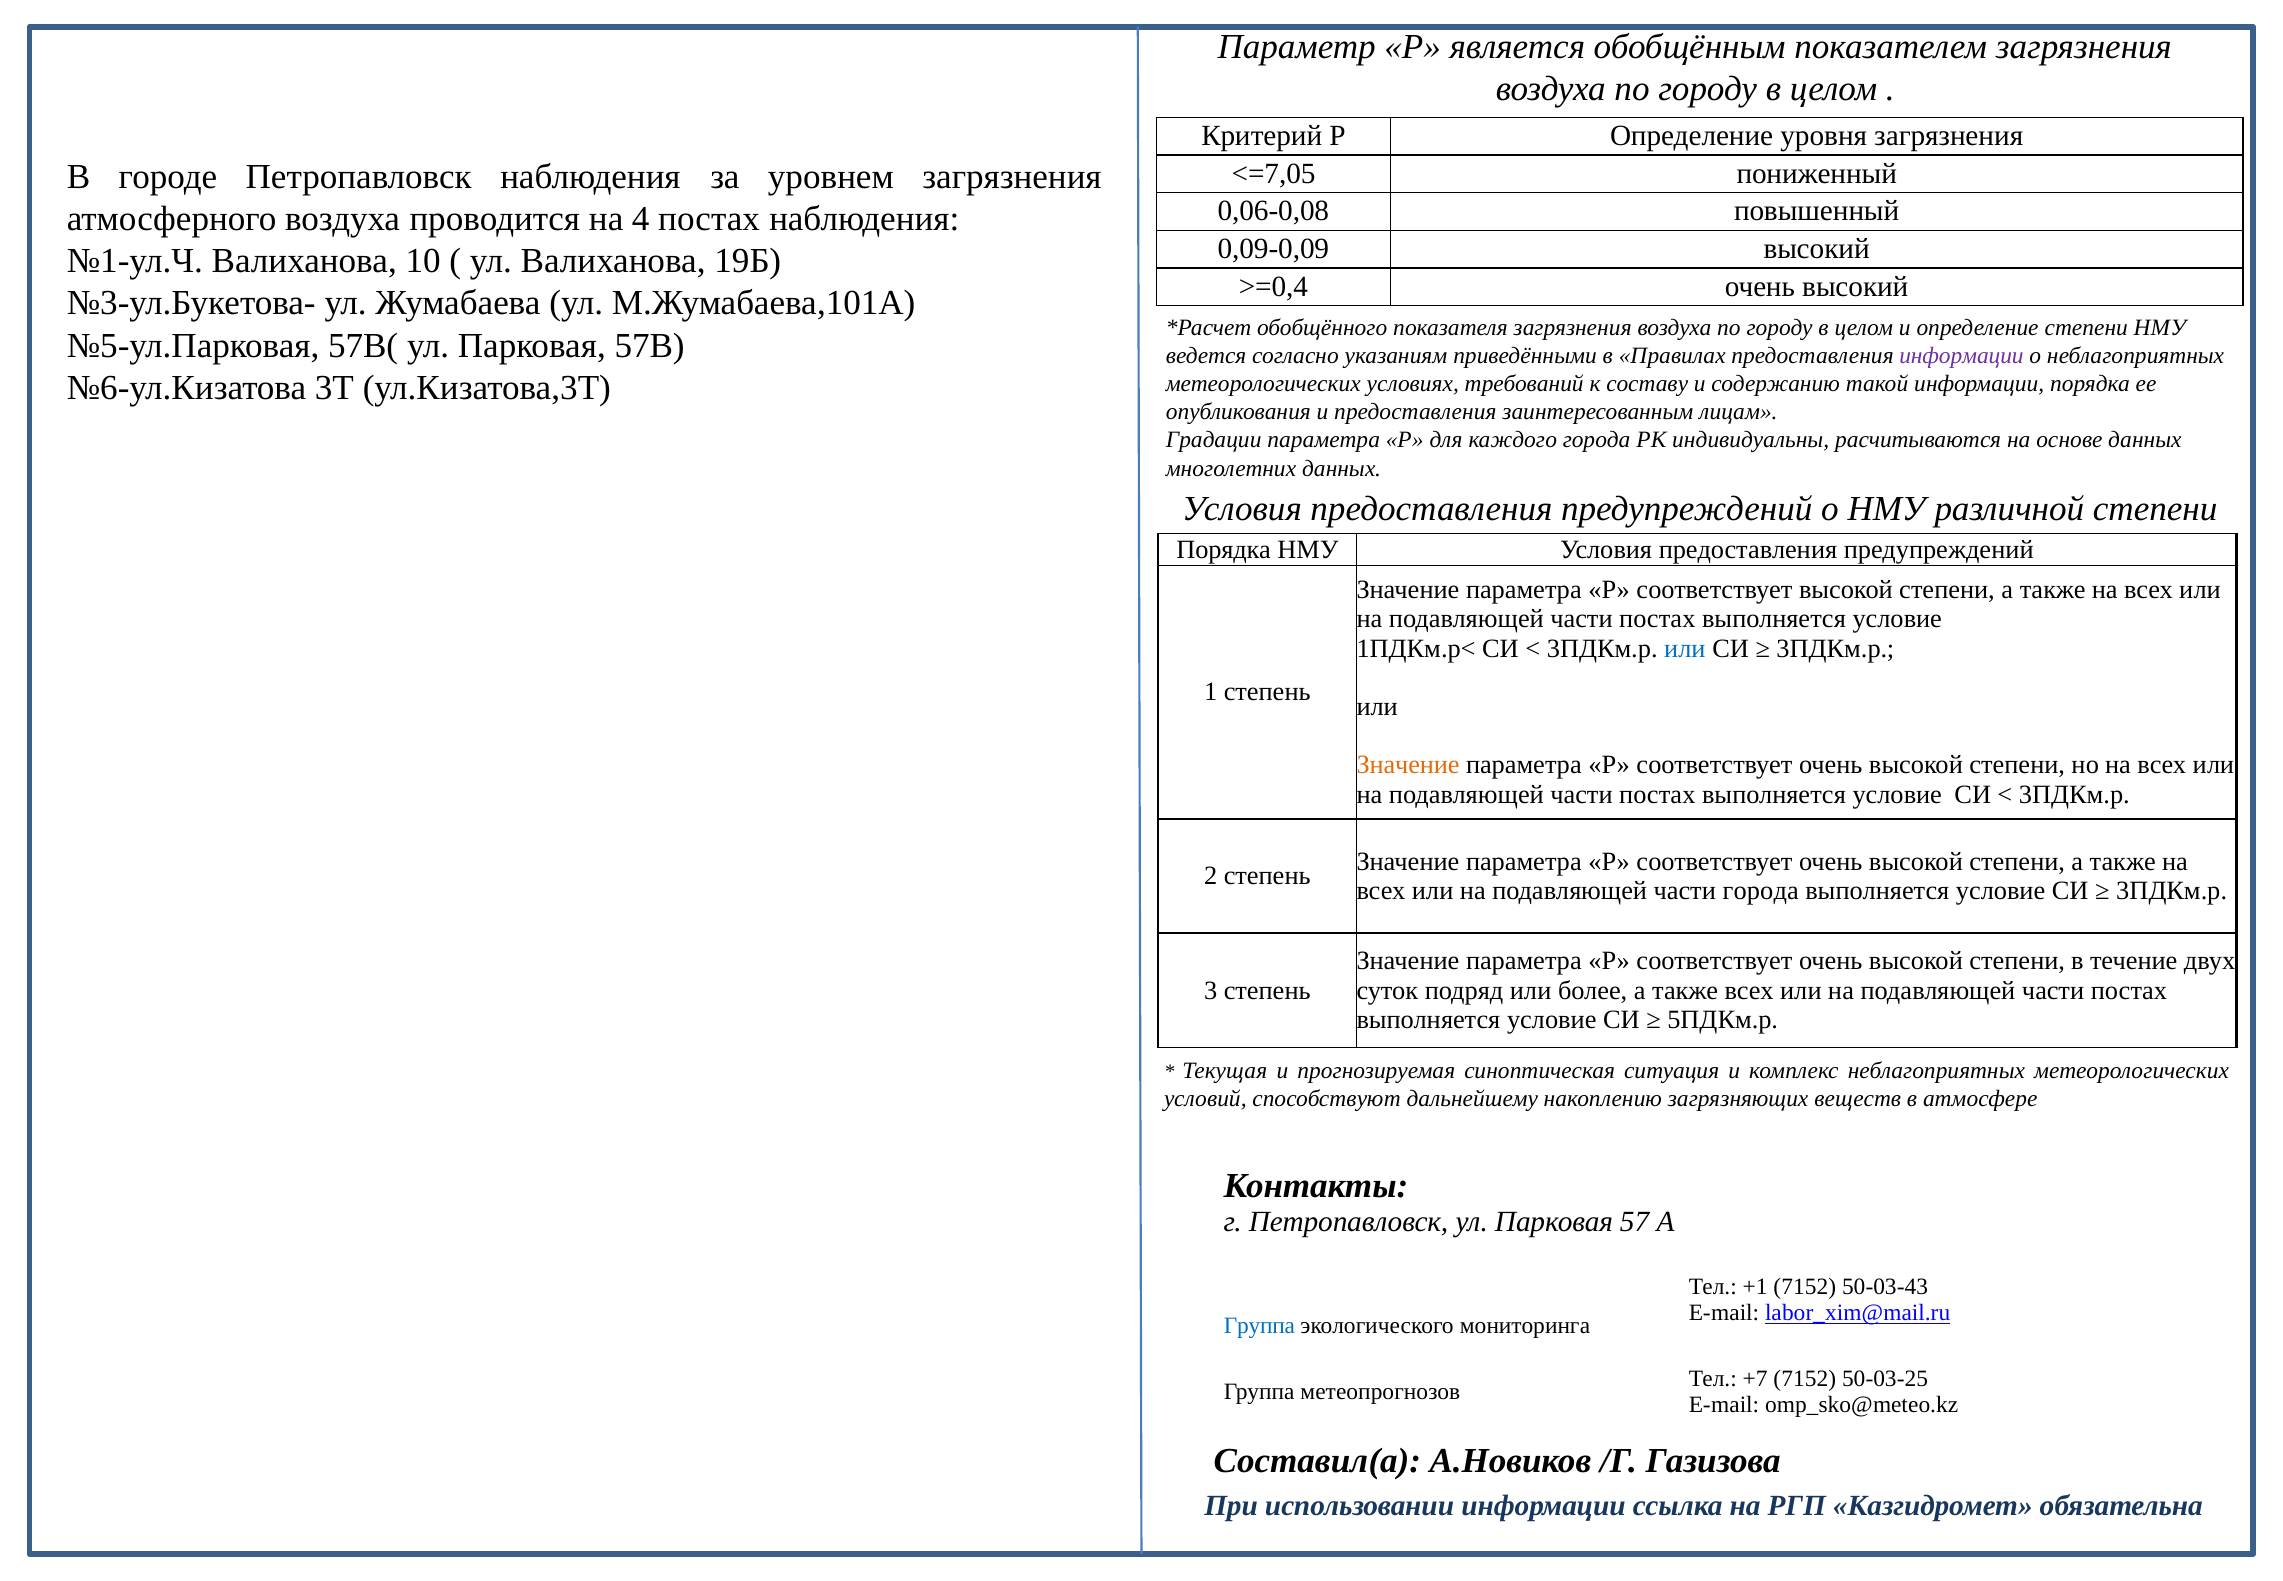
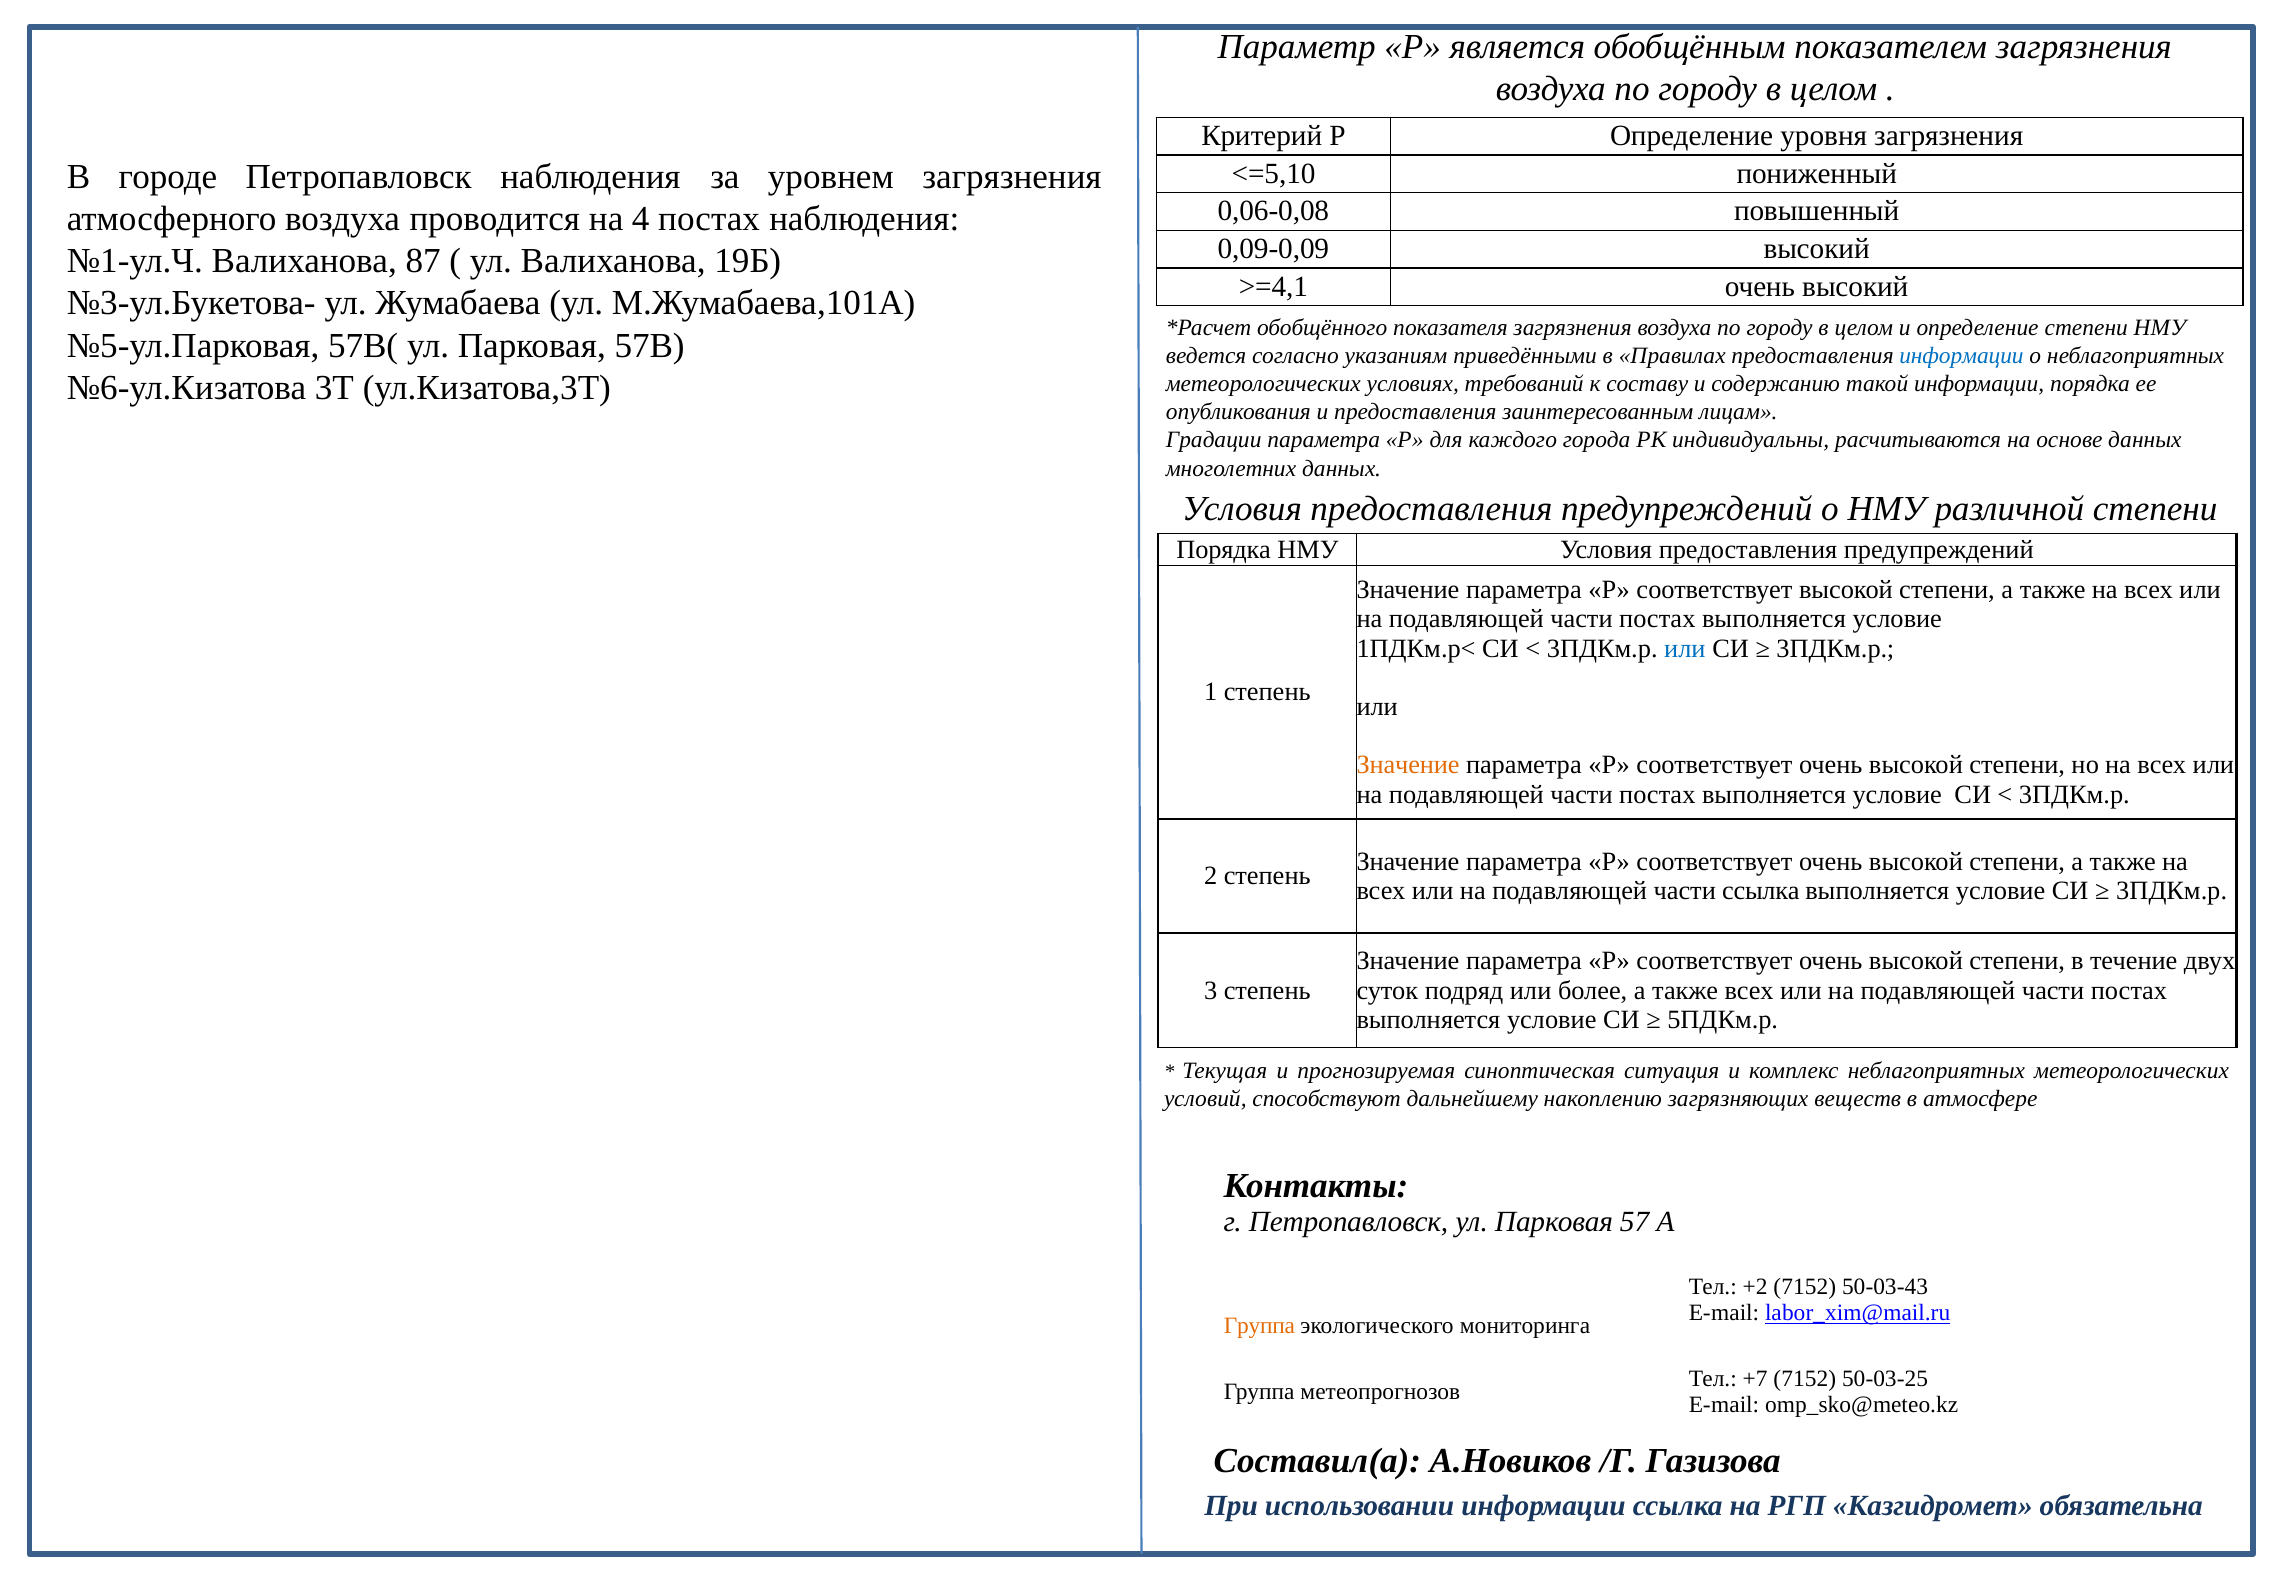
<=7,05: <=7,05 -> <=5,10
10: 10 -> 87
>=0,4: >=0,4 -> >=4,1
информации at (1961, 356) colour: purple -> blue
части города: города -> ссылка
+1: +1 -> +2
Группа at (1259, 1326) colour: blue -> orange
